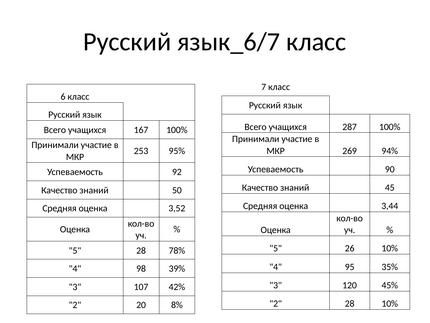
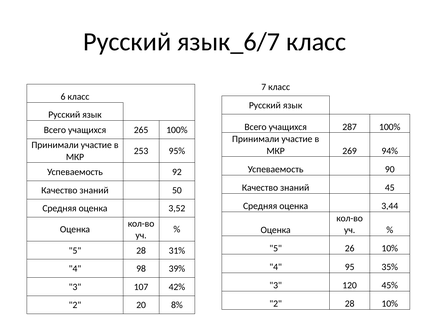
167: 167 -> 265
78%: 78% -> 31%
